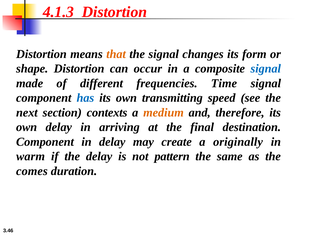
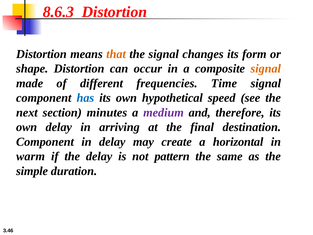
4.1.3: 4.1.3 -> 8.6.3
signal at (266, 69) colour: blue -> orange
transmitting: transmitting -> hypothetical
contexts: contexts -> minutes
medium colour: orange -> purple
originally: originally -> horizontal
comes: comes -> simple
